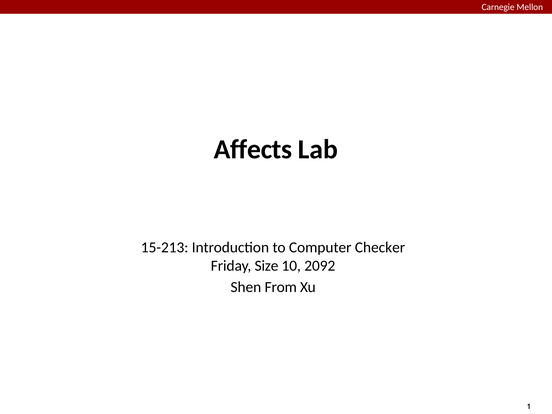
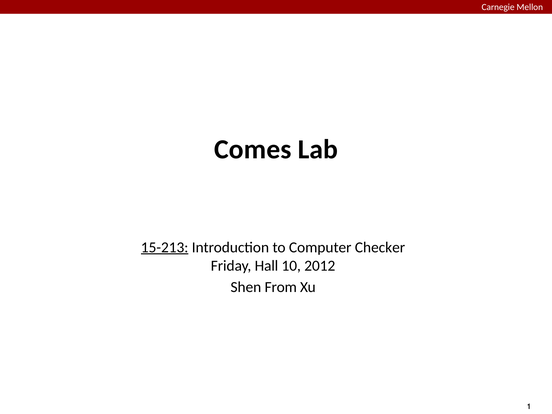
Affects: Affects -> Comes
15-213 underline: none -> present
Size: Size -> Hall
2092: 2092 -> 2012
